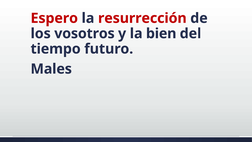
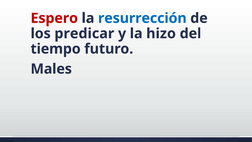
resurrección colour: red -> blue
vosotros: vosotros -> predicar
bien: bien -> hizo
